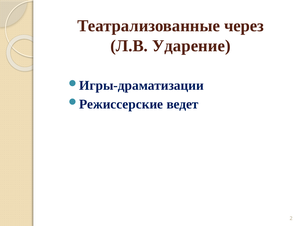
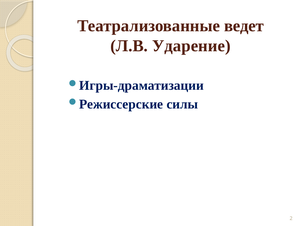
через: через -> ведет
ведет: ведет -> силы
